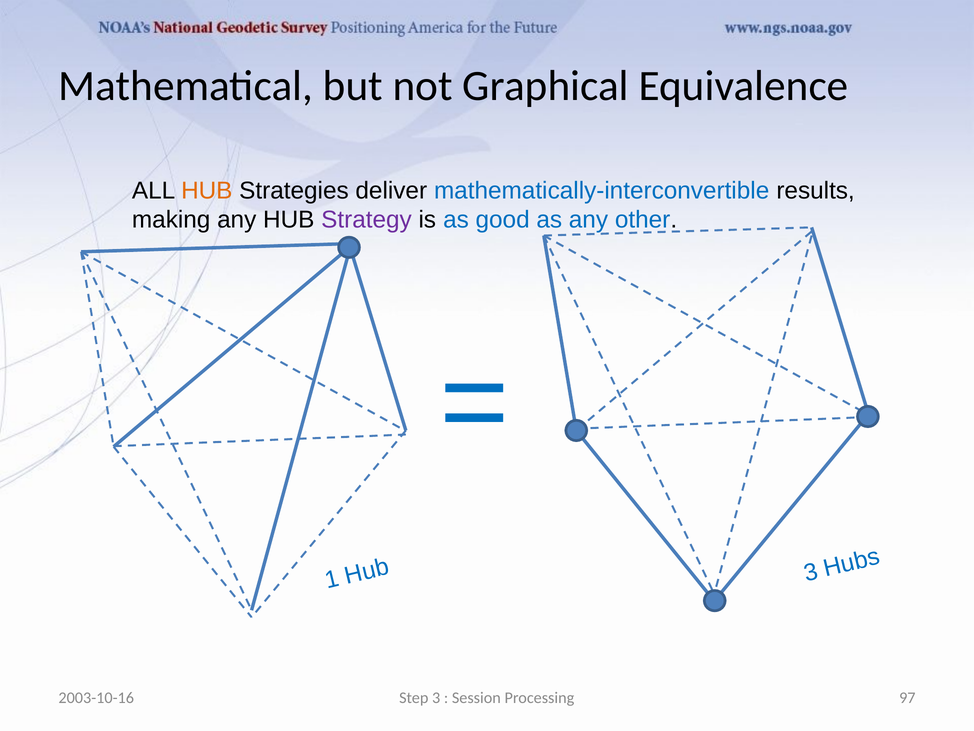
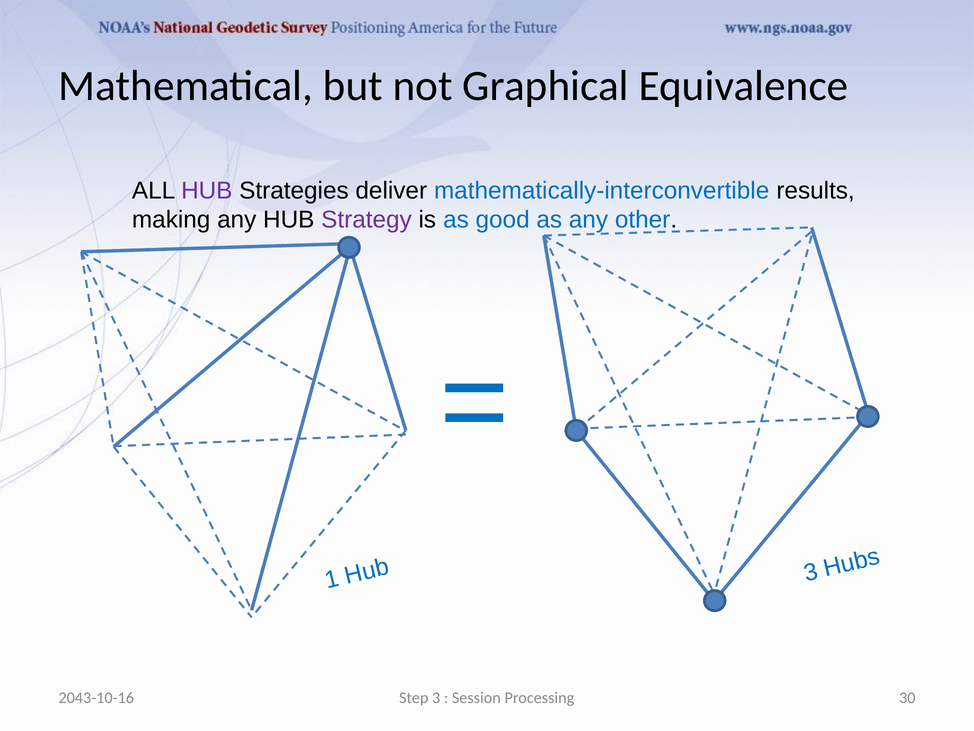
HUB at (207, 191) colour: orange -> purple
2003-10-16: 2003-10-16 -> 2043-10-16
97: 97 -> 30
